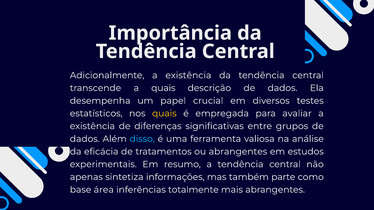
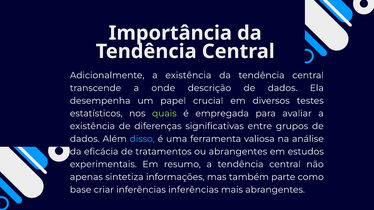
a quais: quais -> onde
quais at (164, 114) colour: yellow -> light green
área: área -> criar
inferências totalmente: totalmente -> inferências
